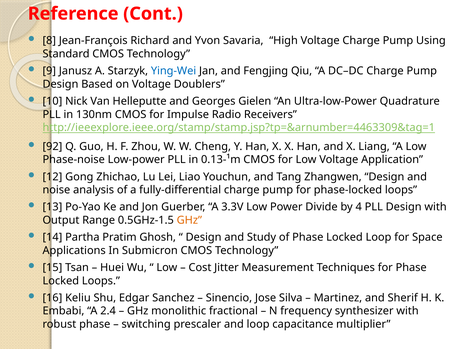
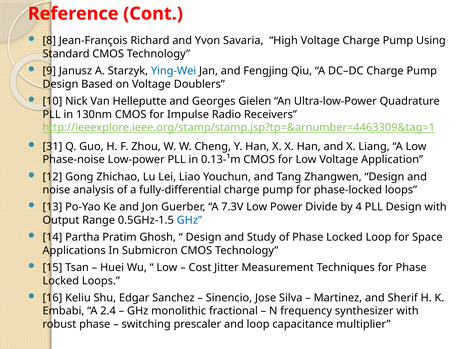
92: 92 -> 31
3.3V: 3.3V -> 7.3V
GHz at (189, 220) colour: orange -> blue
